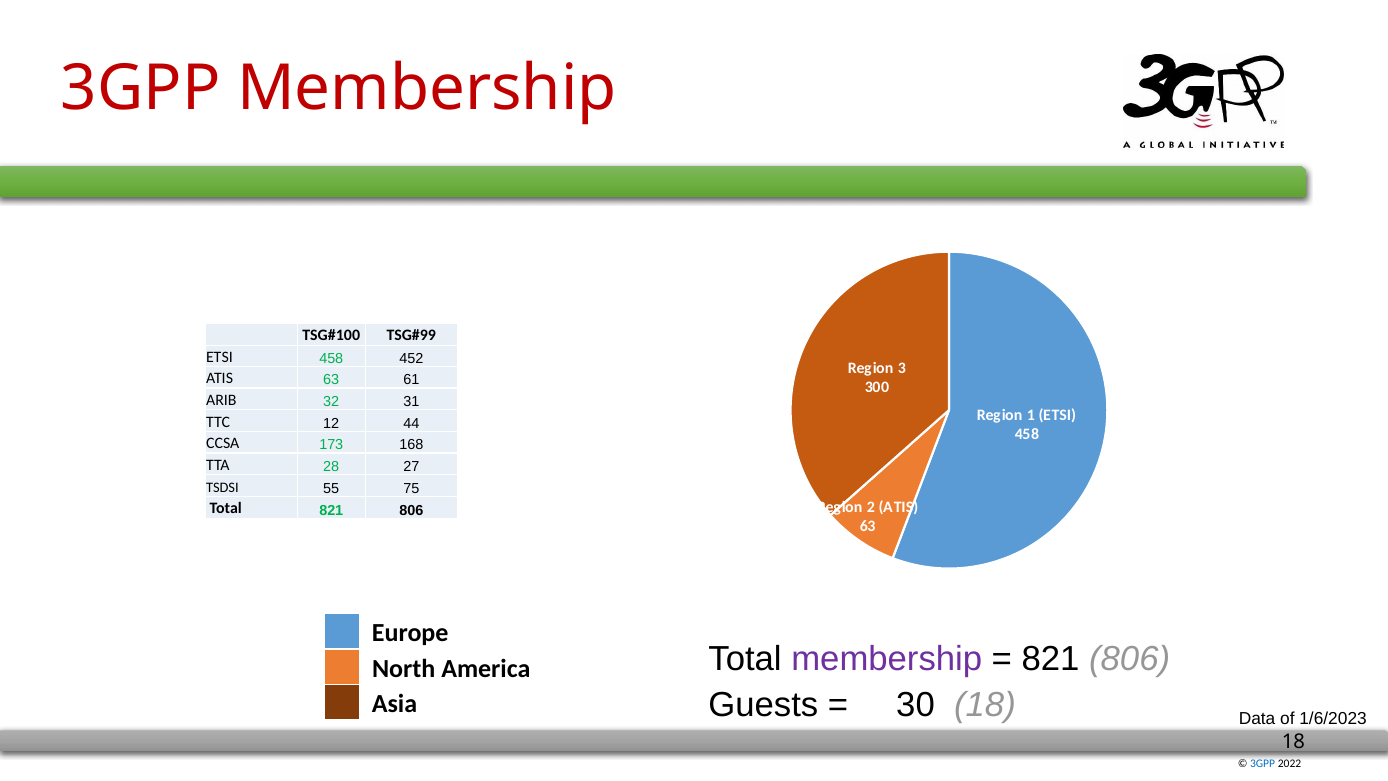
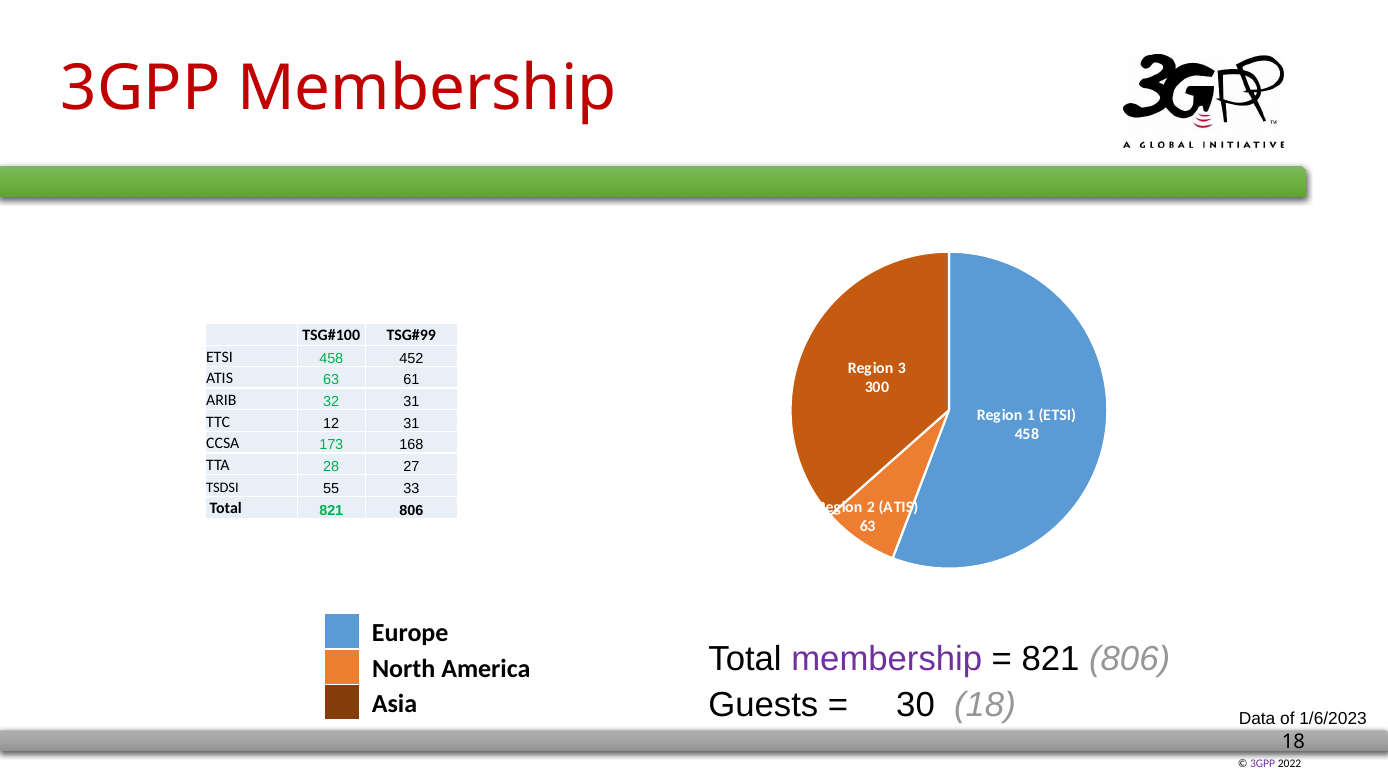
12 44: 44 -> 31
75: 75 -> 33
3GPP at (1263, 763) colour: blue -> purple
